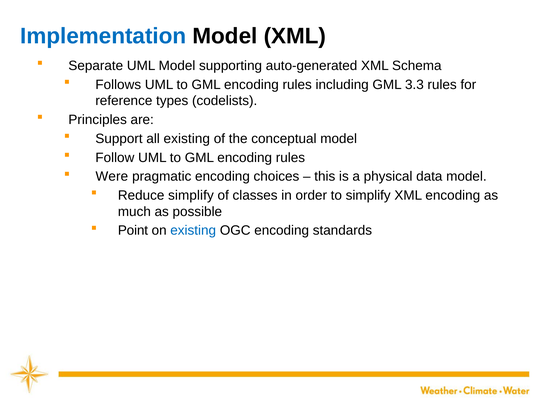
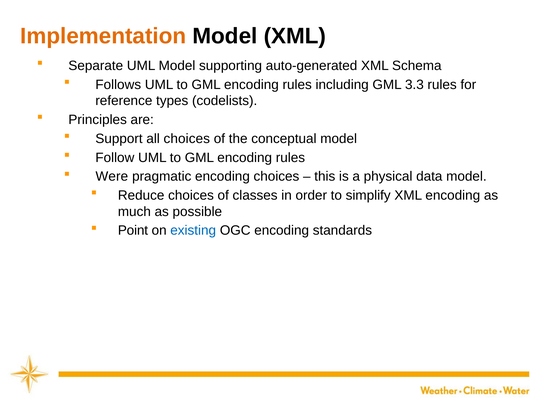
Implementation colour: blue -> orange
all existing: existing -> choices
Reduce simplify: simplify -> choices
